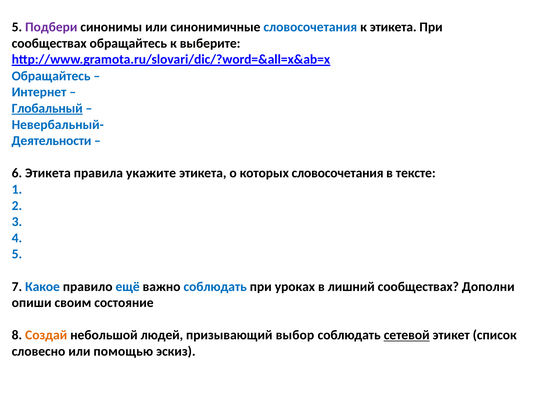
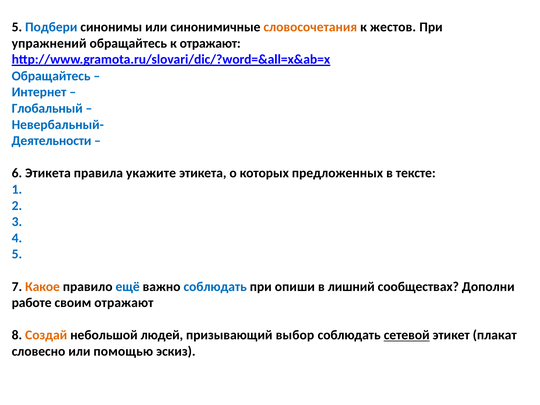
Подбери colour: purple -> blue
словосочетания at (310, 27) colour: blue -> orange
к этикета: этикета -> жестов
сообществах at (49, 43): сообществах -> упражнений
к выберите: выберите -> отражают
Глобальный underline: present -> none
которых словосочетания: словосочетания -> предложенных
Какое colour: blue -> orange
уроках: уроках -> опиши
опиши: опиши -> работе
своим состояние: состояние -> отражают
список: список -> плакат
